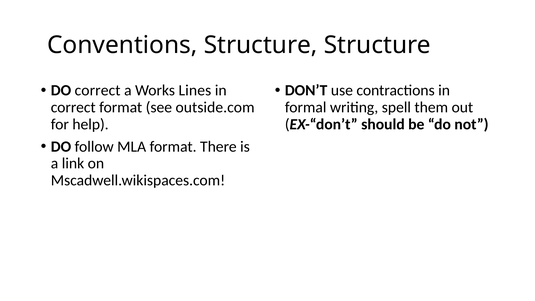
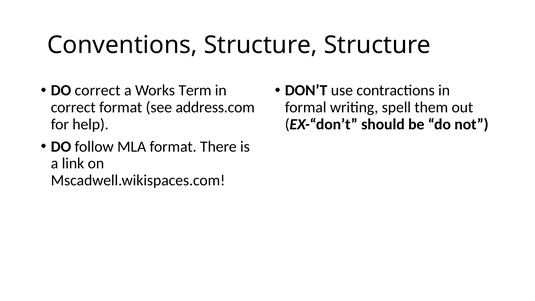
Lines: Lines -> Term
outside.com: outside.com -> address.com
